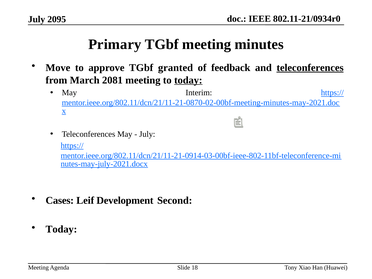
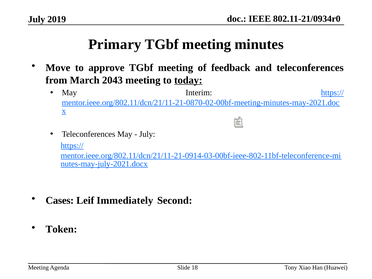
2095: 2095 -> 2019
approve TGbf granted: granted -> meeting
teleconferences at (310, 68) underline: present -> none
2081: 2081 -> 2043
Development: Development -> Immediately
Today at (61, 229): Today -> Token
